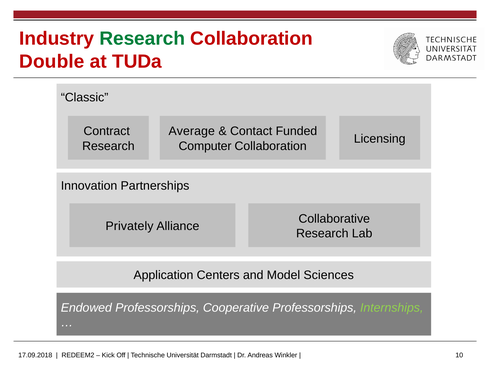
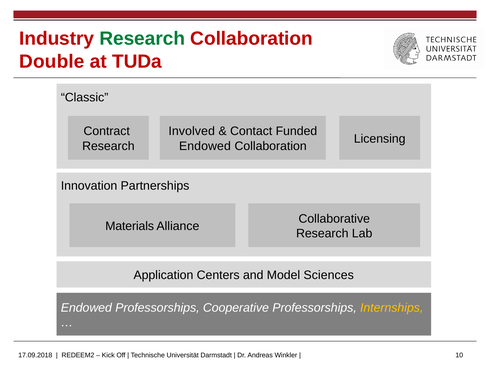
Average: Average -> Involved
Computer at (205, 146): Computer -> Endowed
Privately: Privately -> Materials
Internships colour: light green -> yellow
